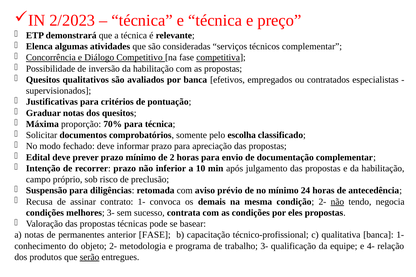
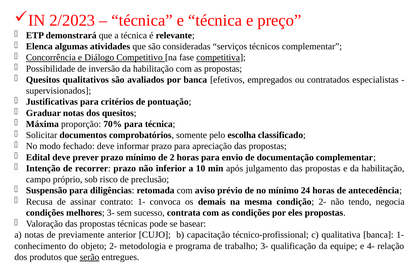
não at (337, 202) underline: present -> none
permanentes: permanentes -> previamente
anterior FASE: FASE -> CUJO
